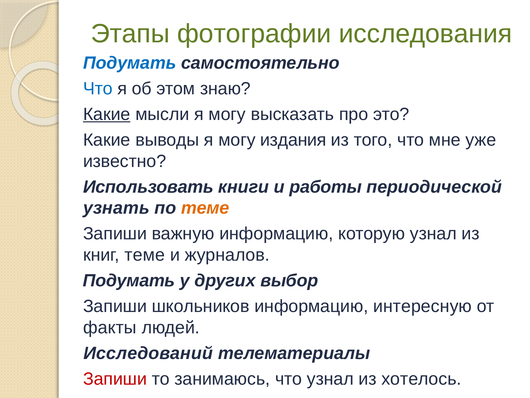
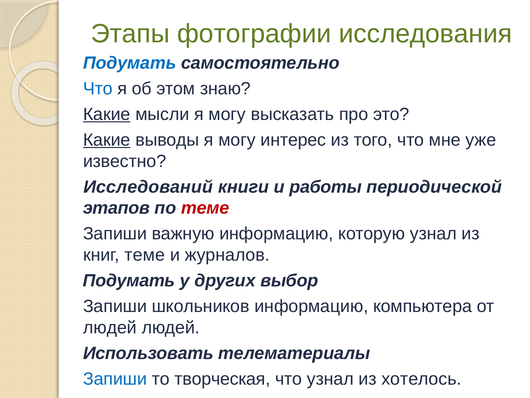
Какие at (107, 140) underline: none -> present
издания: издания -> интерес
Использовать: Использовать -> Исследований
узнать: узнать -> этапов
теме at (205, 208) colour: orange -> red
интересную: интересную -> компьютера
факты at (110, 327): факты -> людей
Исследований: Исследований -> Использовать
Запиши at (115, 378) colour: red -> blue
занимаюсь: занимаюсь -> творческая
